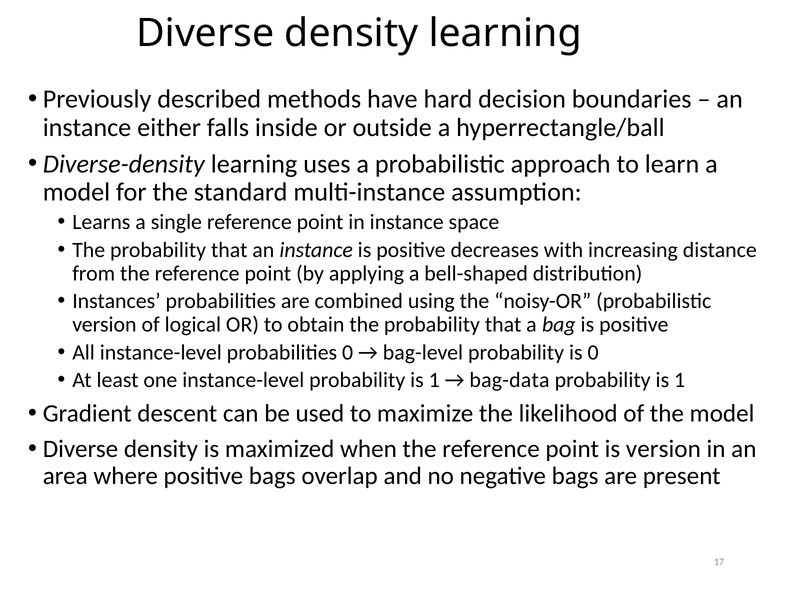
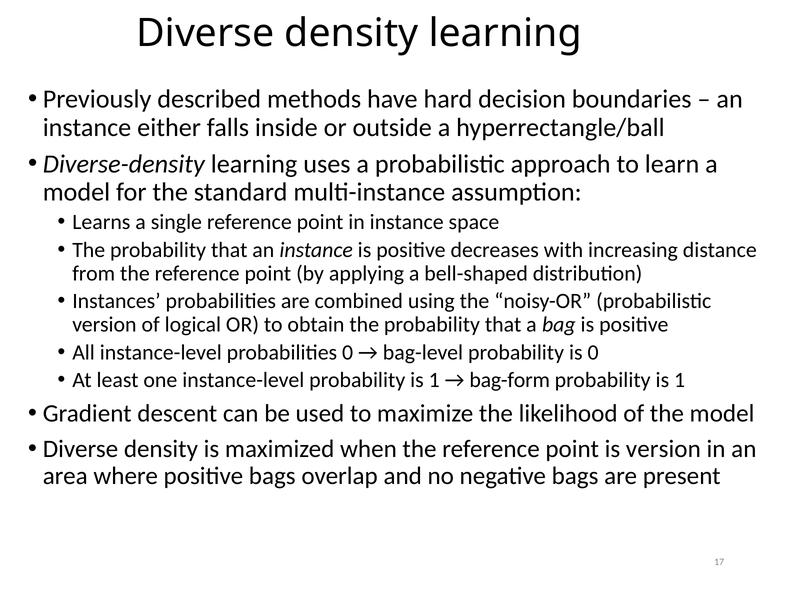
bag-data: bag-data -> bag-form
